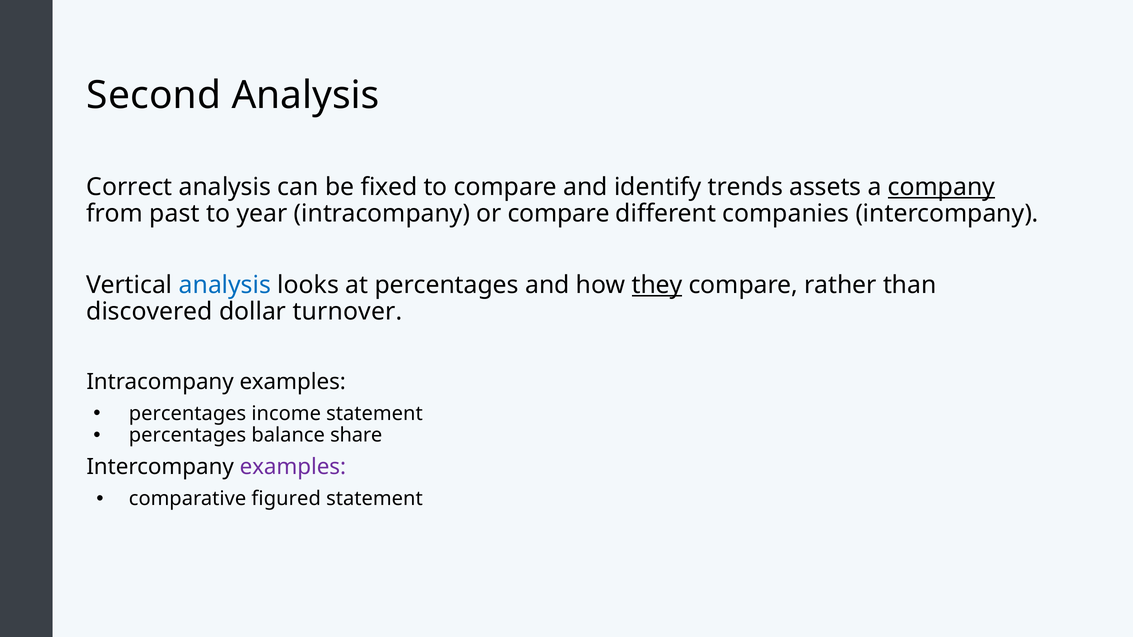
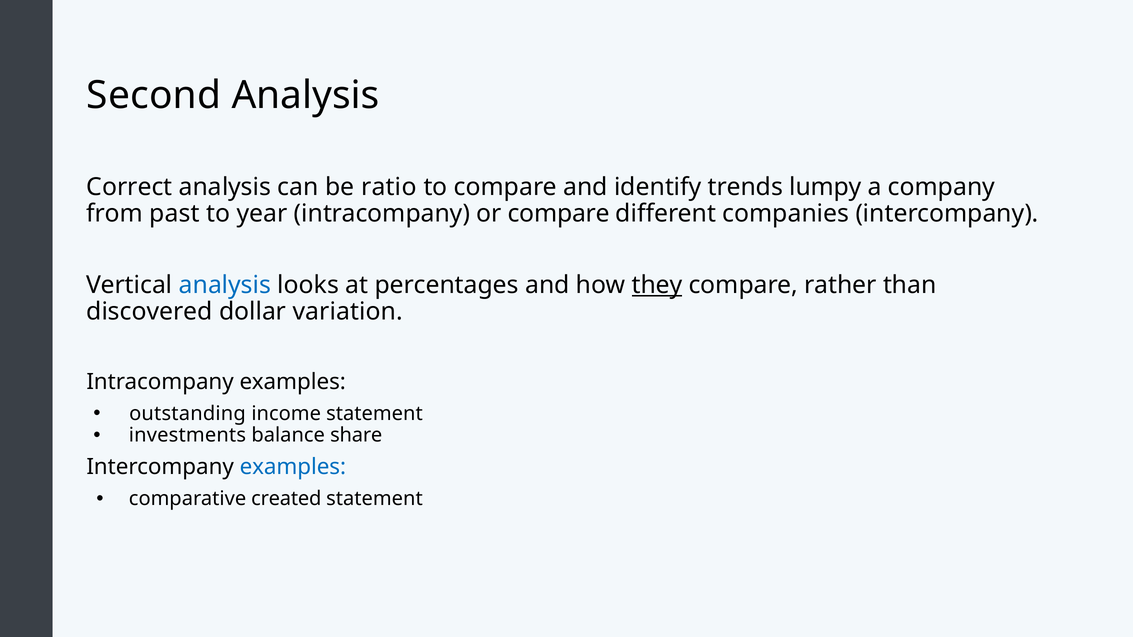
fixed: fixed -> ratio
assets: assets -> lumpy
company underline: present -> none
turnover: turnover -> variation
percentages at (188, 414): percentages -> outstanding
percentages at (188, 435): percentages -> investments
examples at (293, 467) colour: purple -> blue
figured: figured -> created
